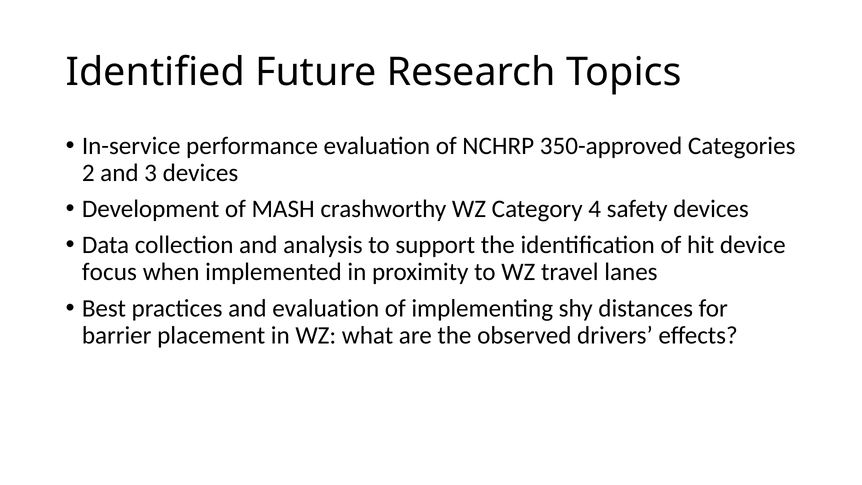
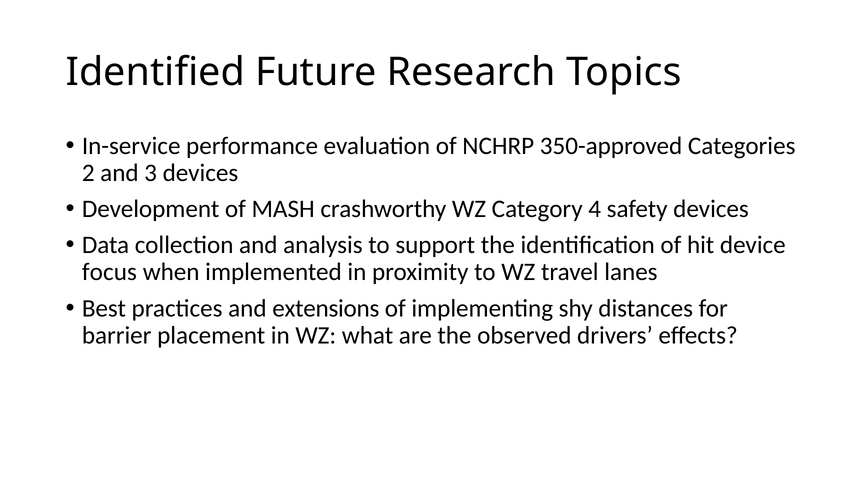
and evaluation: evaluation -> extensions
